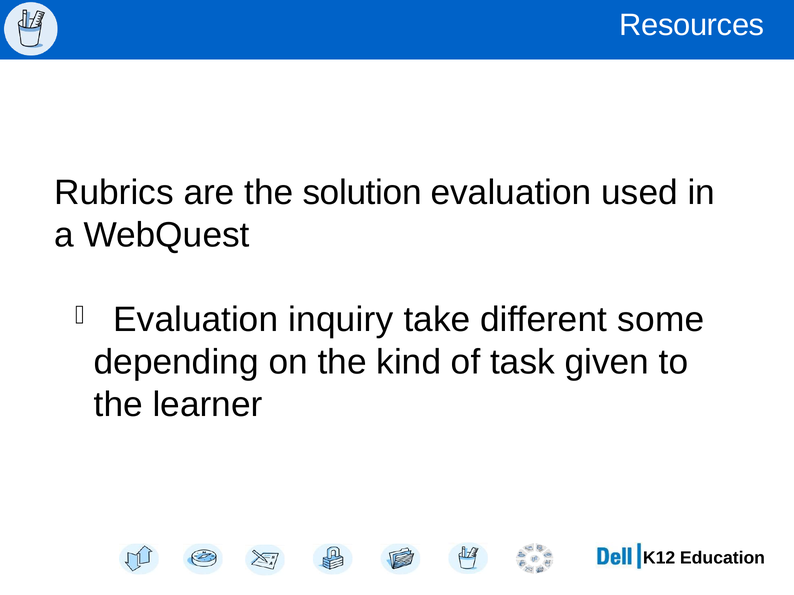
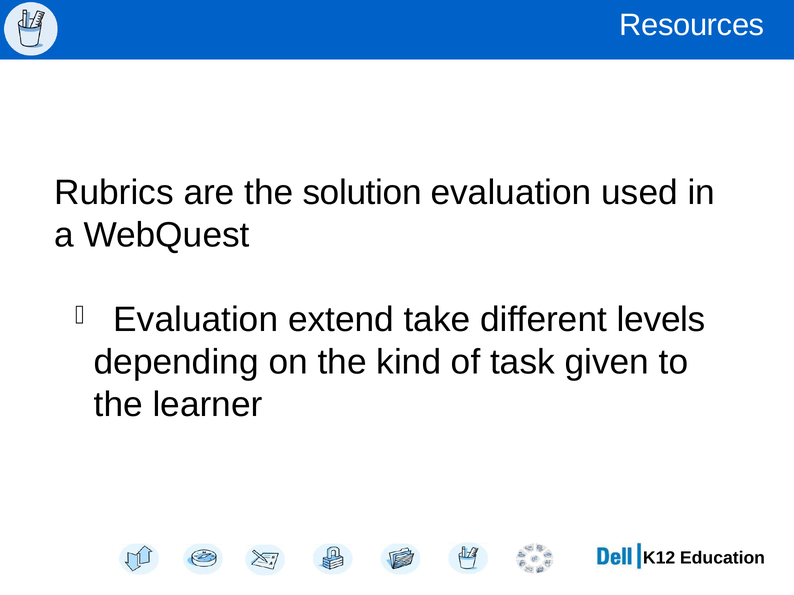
inquiry: inquiry -> extend
some: some -> levels
